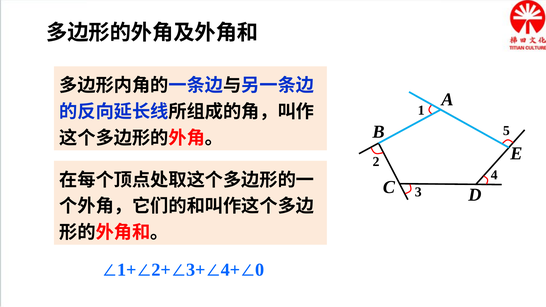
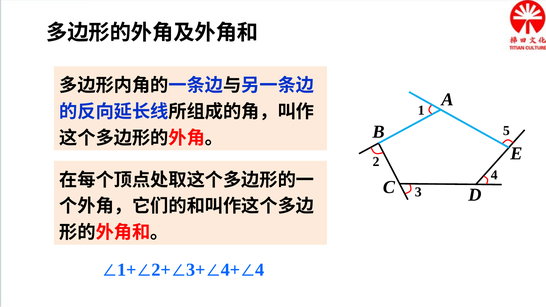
0 at (260, 270): 0 -> 4
